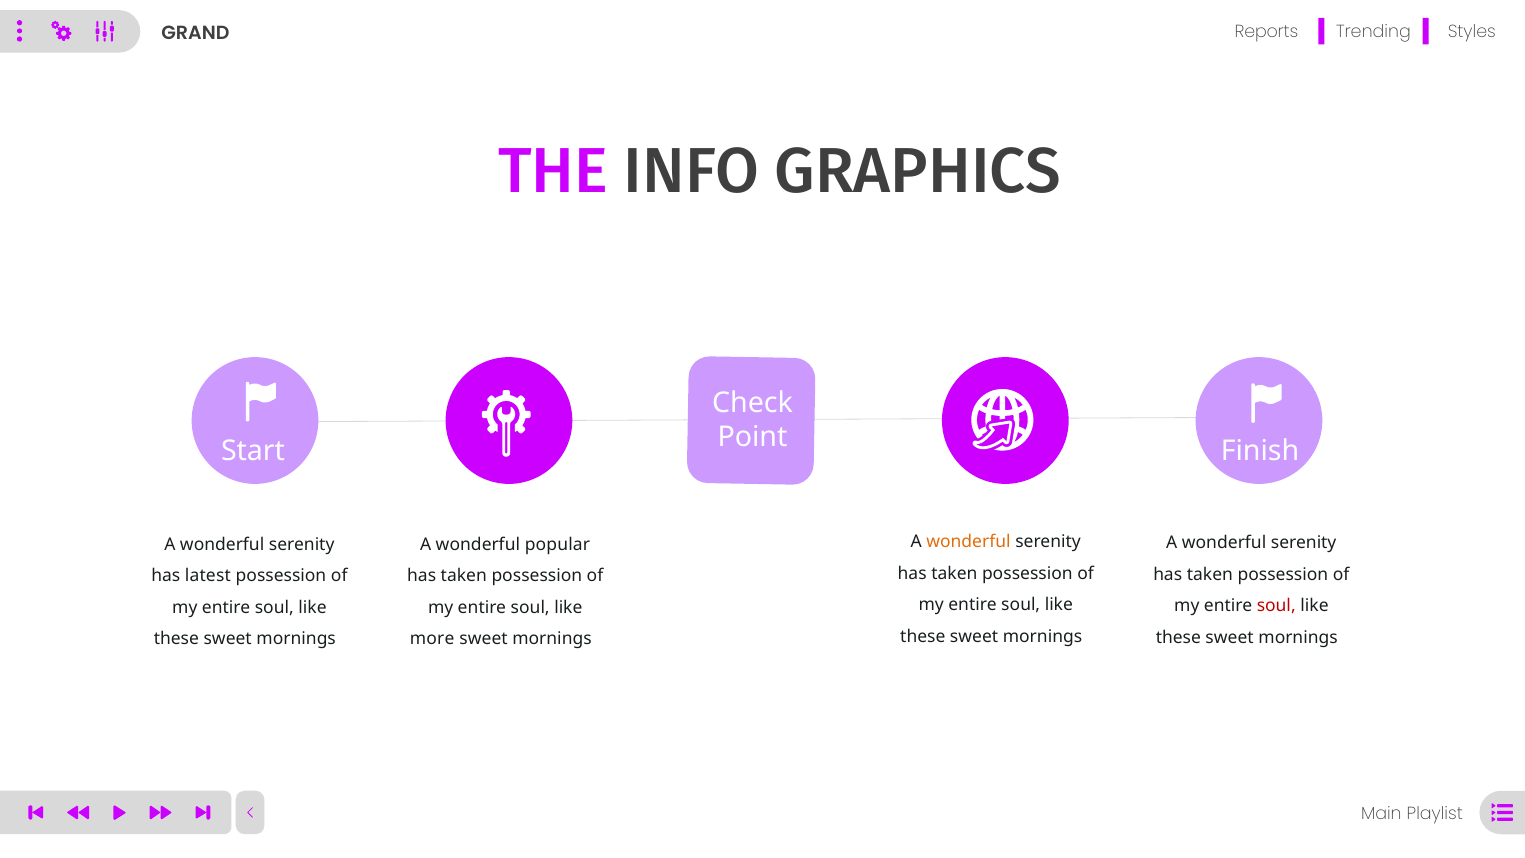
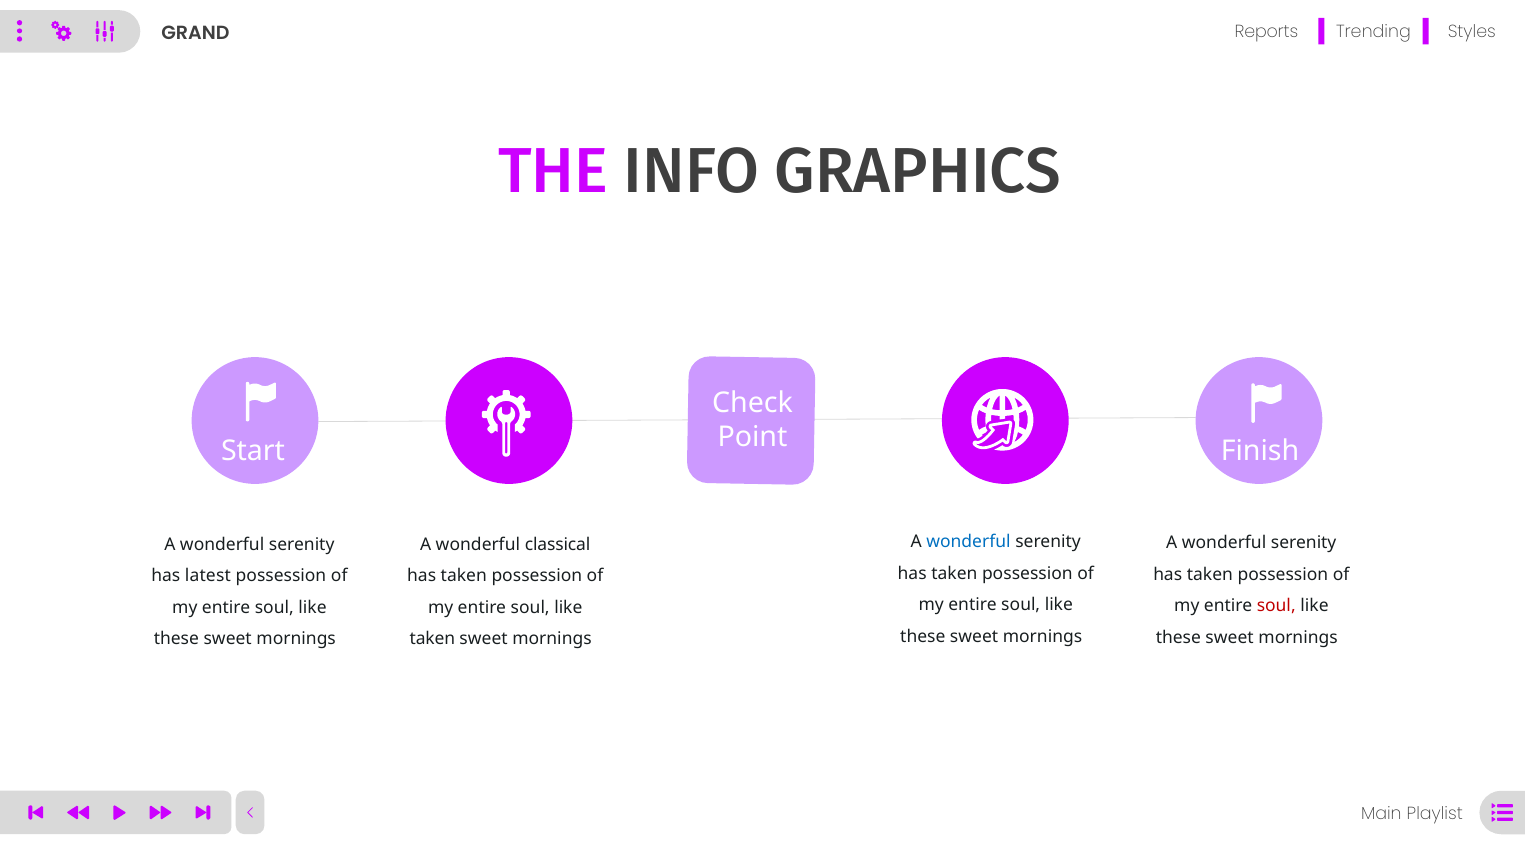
wonderful at (968, 542) colour: orange -> blue
popular: popular -> classical
more at (432, 639): more -> taken
